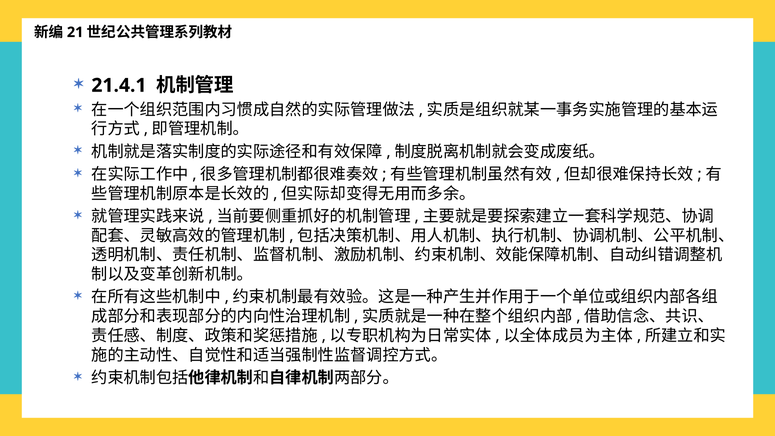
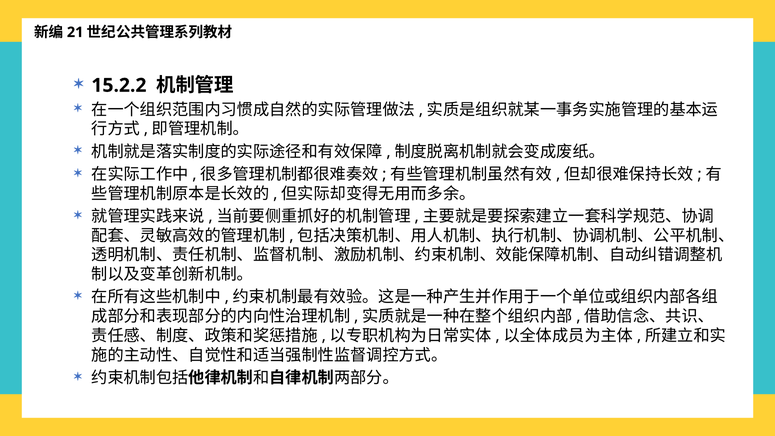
21.4.1: 21.4.1 -> 15.2.2
